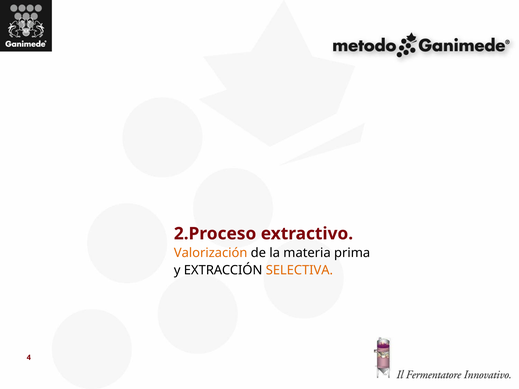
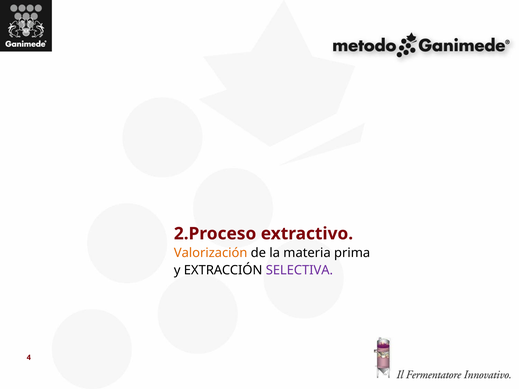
SELECTIVA colour: orange -> purple
